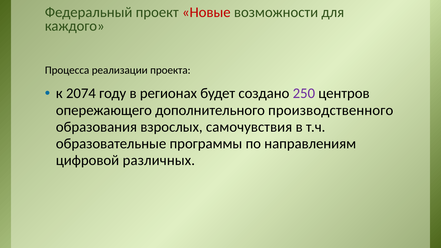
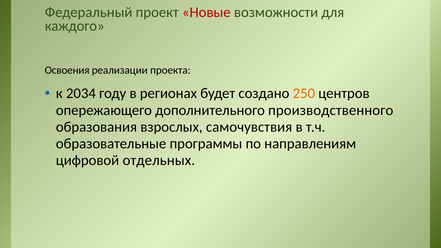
Процесса: Процесса -> Освоения
2074: 2074 -> 2034
250 colour: purple -> orange
различных: различных -> отдельных
